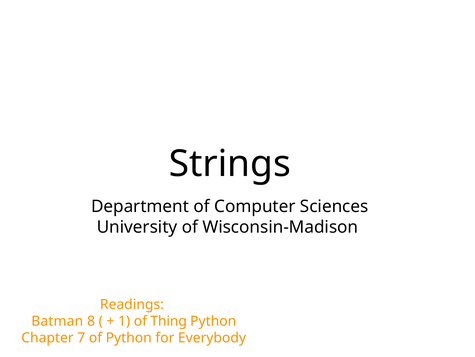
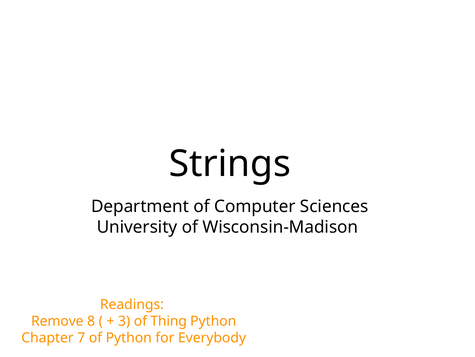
Batman: Batman -> Remove
1: 1 -> 3
